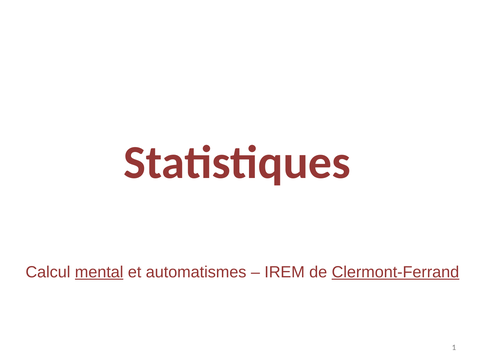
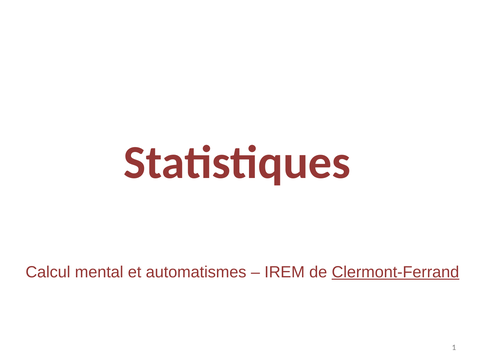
mental underline: present -> none
